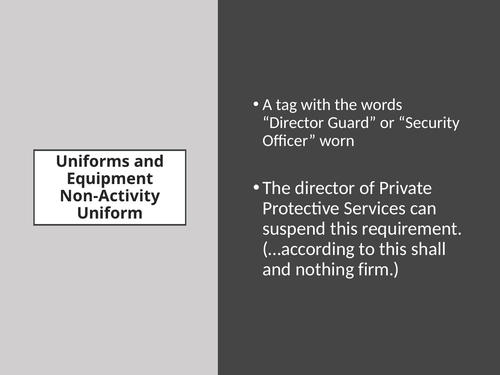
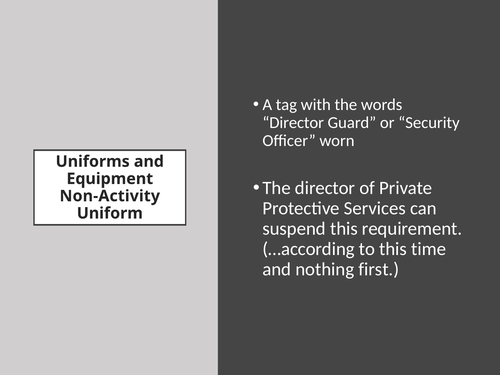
shall: shall -> time
firm: firm -> first
